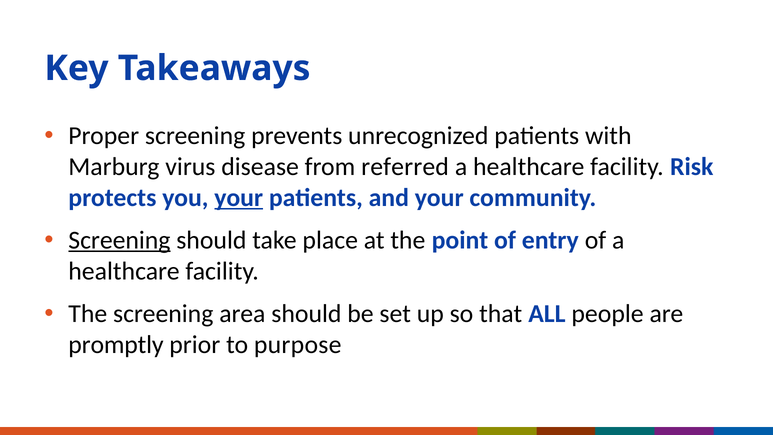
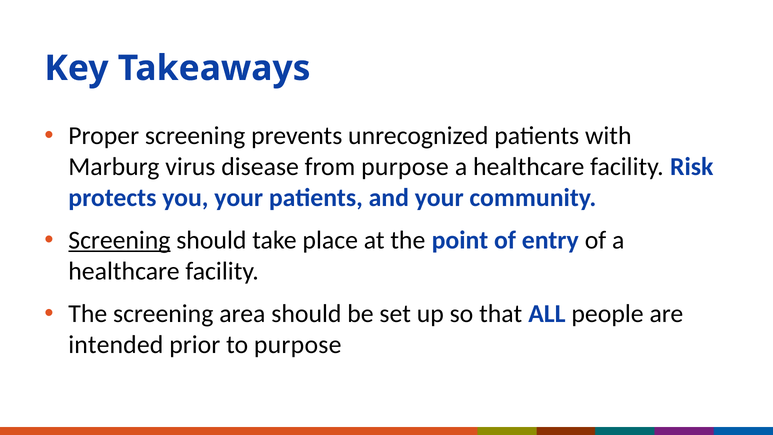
from referred: referred -> purpose
your at (239, 198) underline: present -> none
promptly: promptly -> intended
